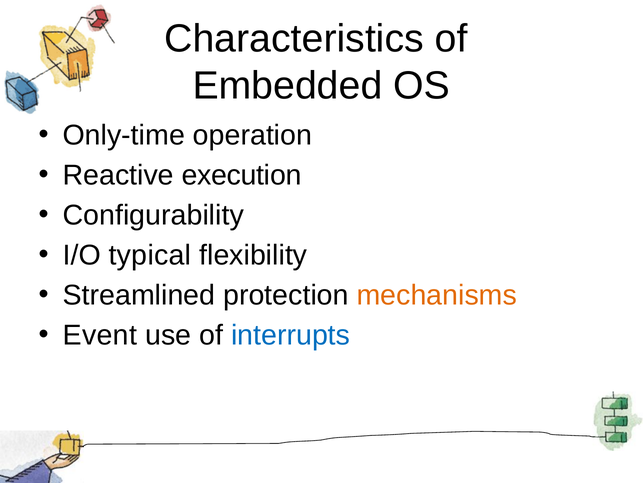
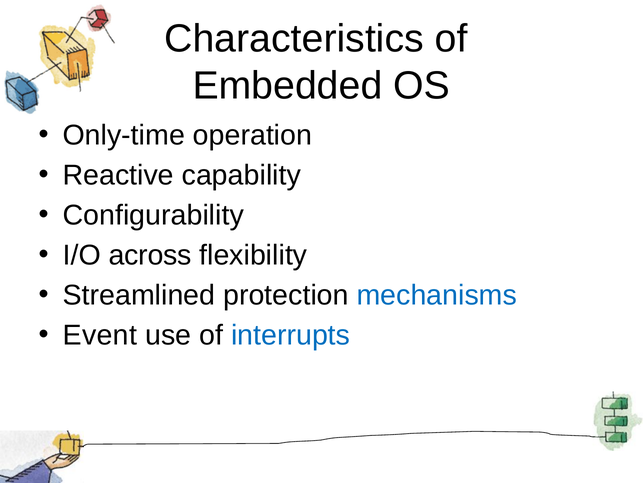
execution: execution -> capability
typical: typical -> across
mechanisms colour: orange -> blue
